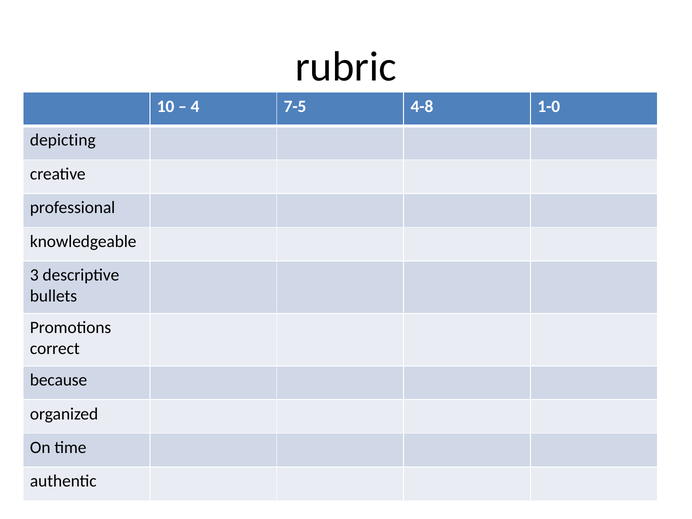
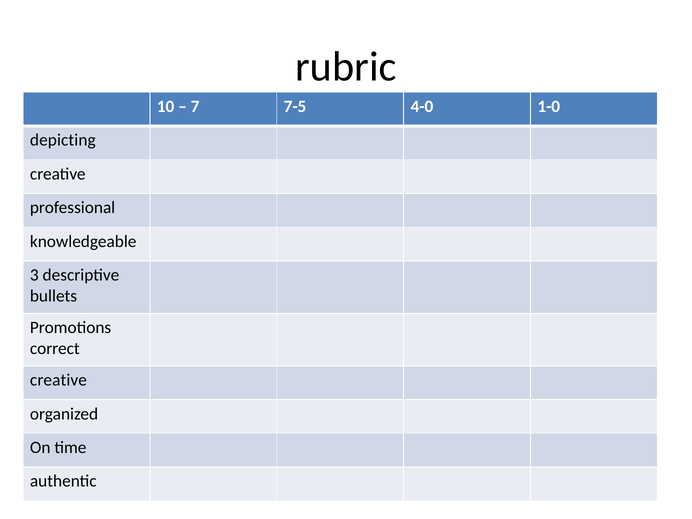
4: 4 -> 7
4-8: 4-8 -> 4-0
because at (59, 380): because -> creative
